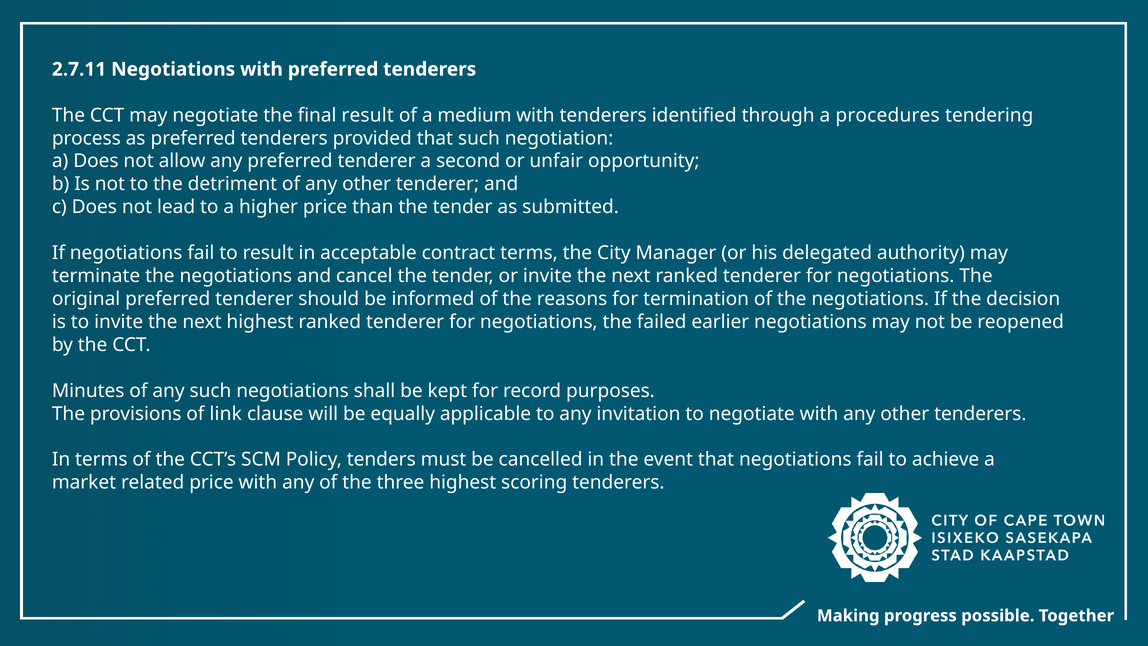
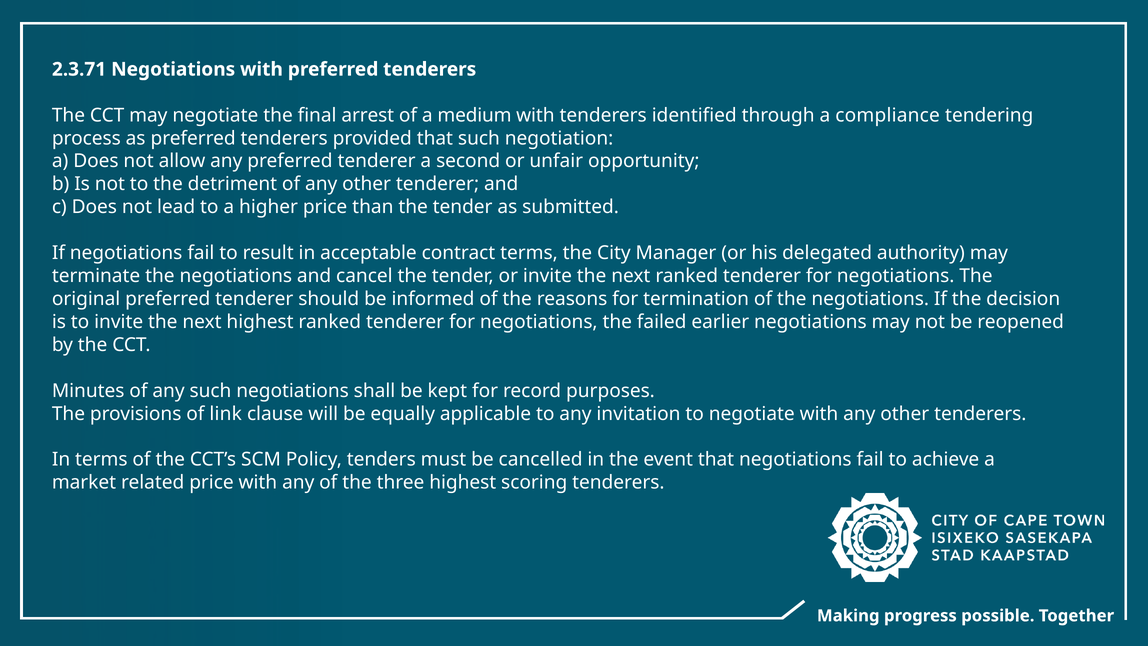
2.7.11: 2.7.11 -> 2.3.71
final result: result -> arrest
procedures: procedures -> compliance
